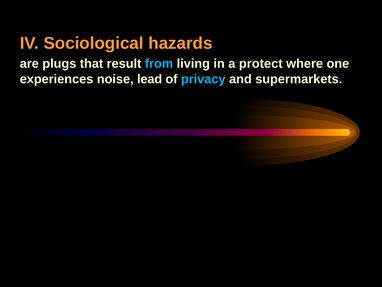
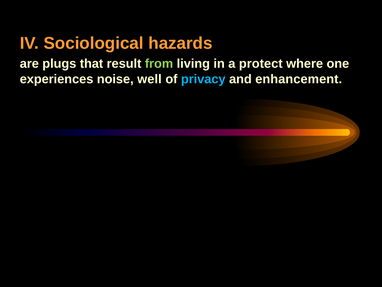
from colour: light blue -> light green
lead: lead -> well
supermarkets: supermarkets -> enhancement
